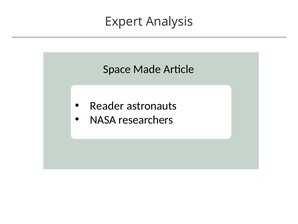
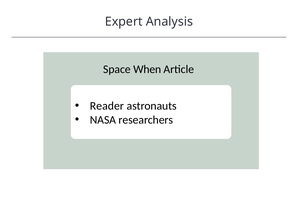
Made: Made -> When
